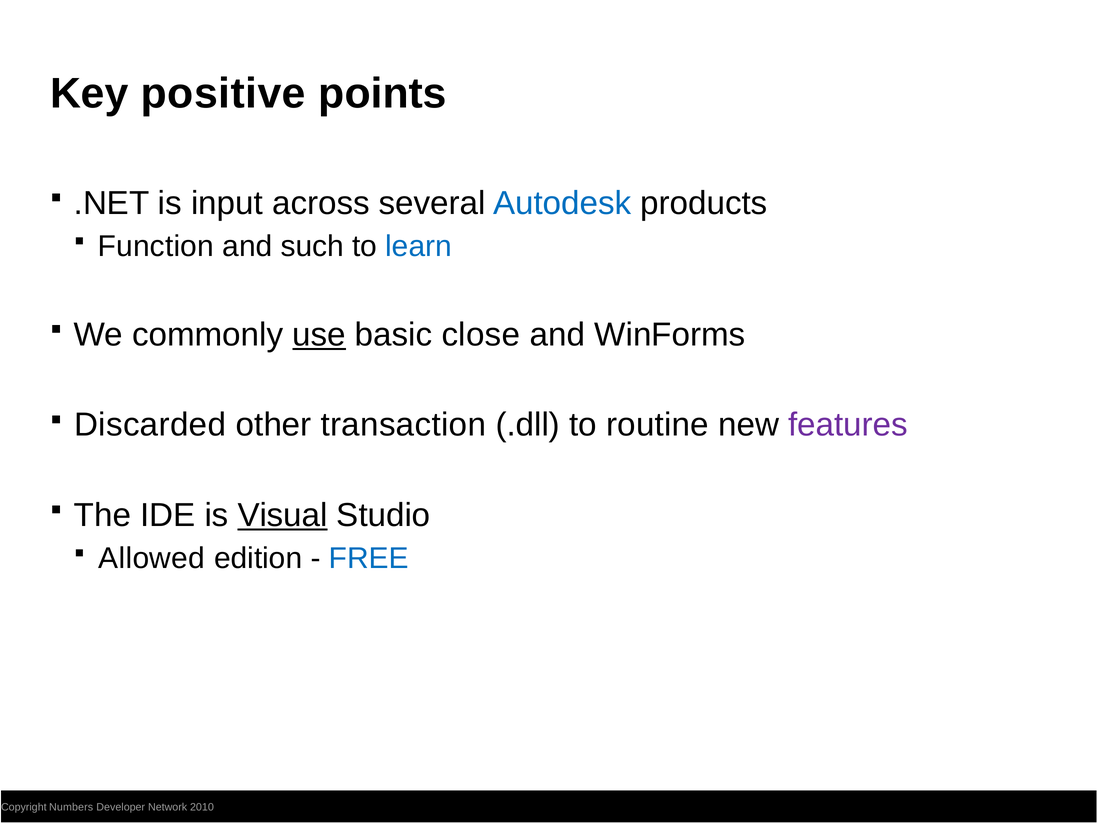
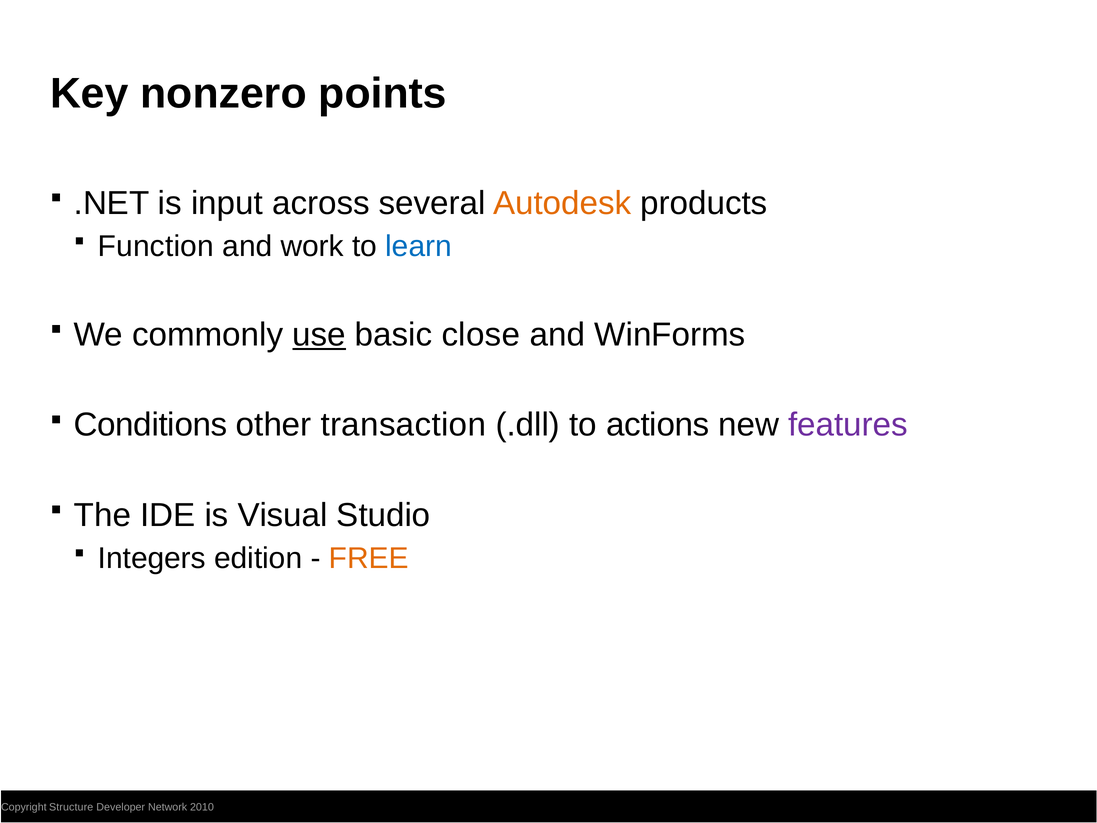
positive: positive -> nonzero
Autodesk colour: blue -> orange
such: such -> work
Discarded: Discarded -> Conditions
routine: routine -> actions
Visual underline: present -> none
Allowed: Allowed -> Integers
FREE colour: blue -> orange
Numbers: Numbers -> Structure
